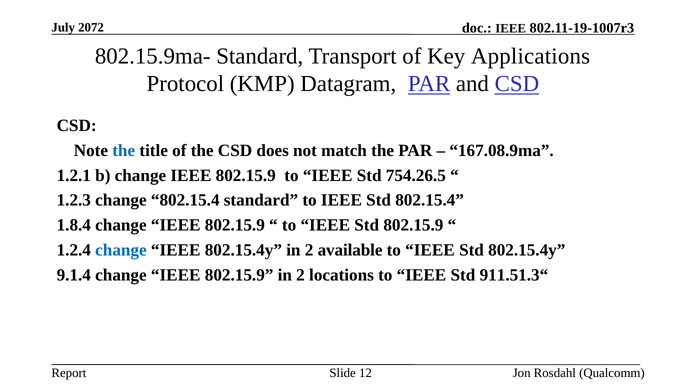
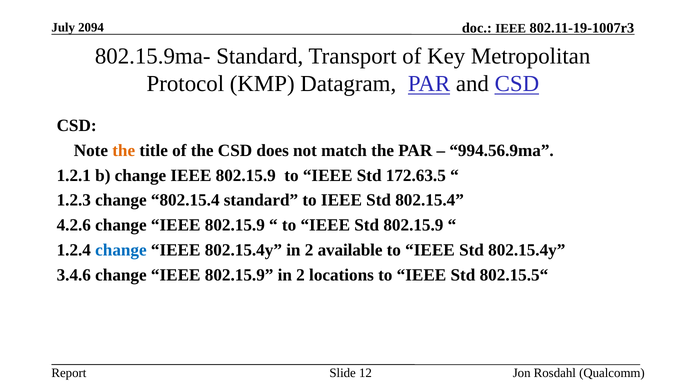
2072: 2072 -> 2094
Applications: Applications -> Metropolitan
the at (124, 150) colour: blue -> orange
167.08.9ma: 167.08.9ma -> 994.56.9ma
754.26.5: 754.26.5 -> 172.63.5
1.8.4: 1.8.4 -> 4.2.6
9.1.4: 9.1.4 -> 3.4.6
911.51.3“: 911.51.3“ -> 802.15.5“
